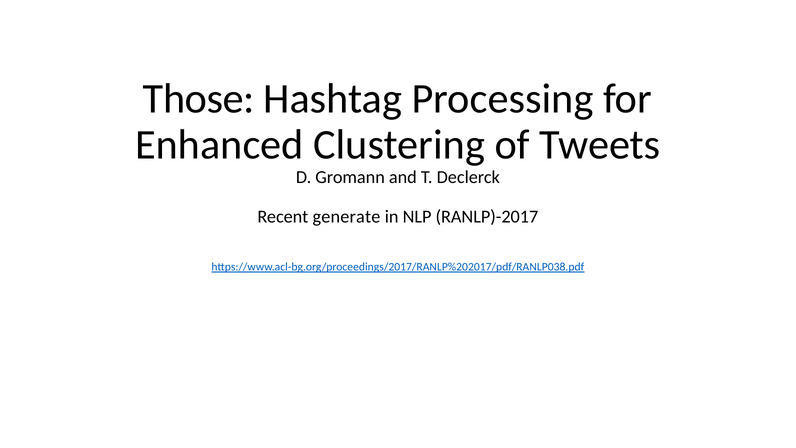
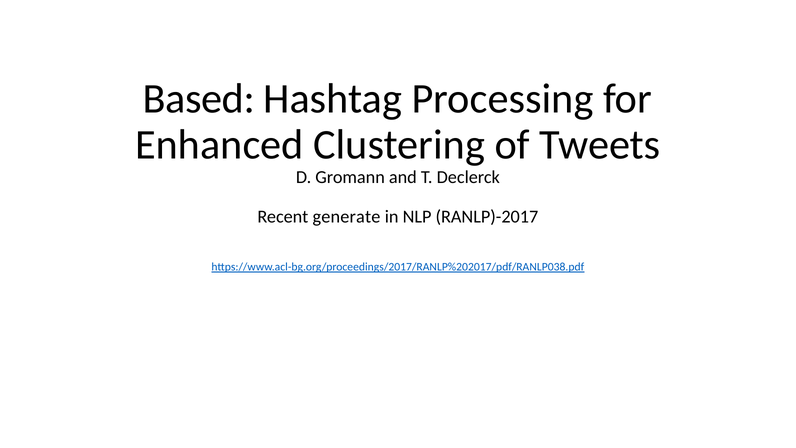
Those: Those -> Based
